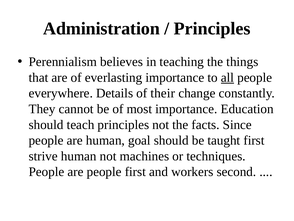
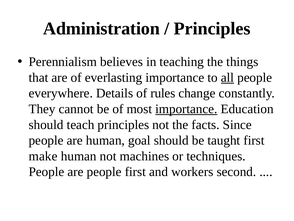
their: their -> rules
importance at (186, 109) underline: none -> present
strive: strive -> make
